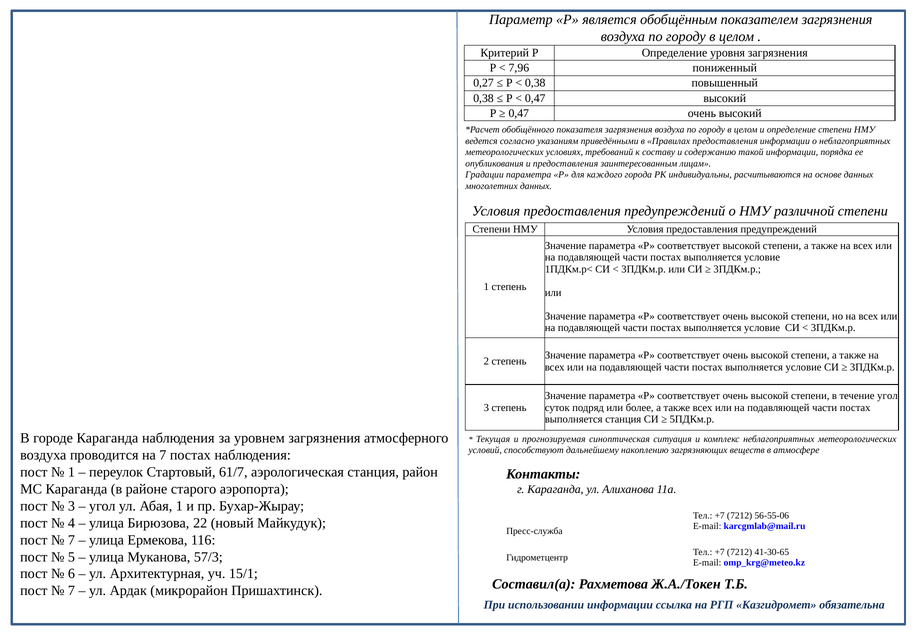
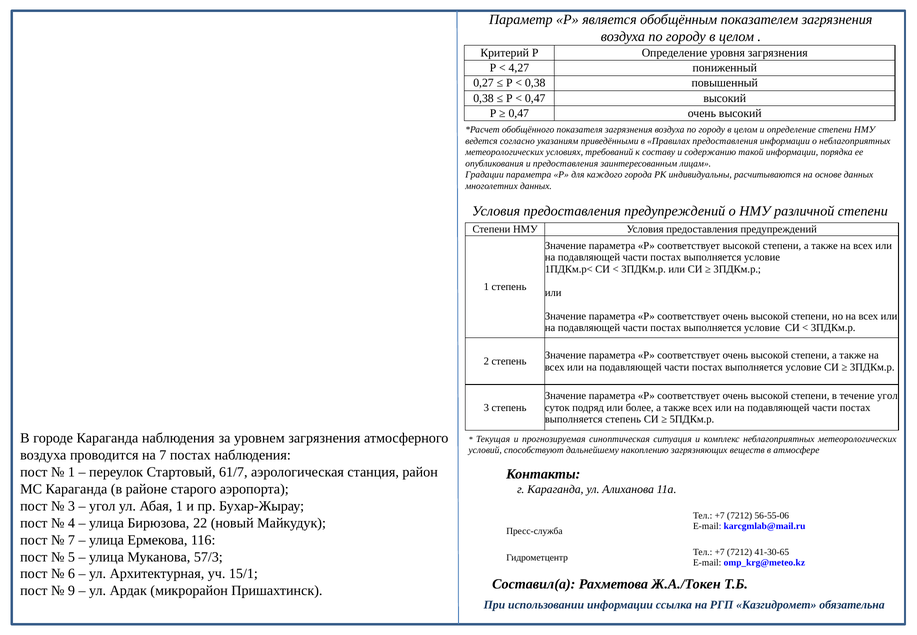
7,96: 7,96 -> 4,27
выполняется станция: станция -> степень
7 at (71, 591): 7 -> 9
